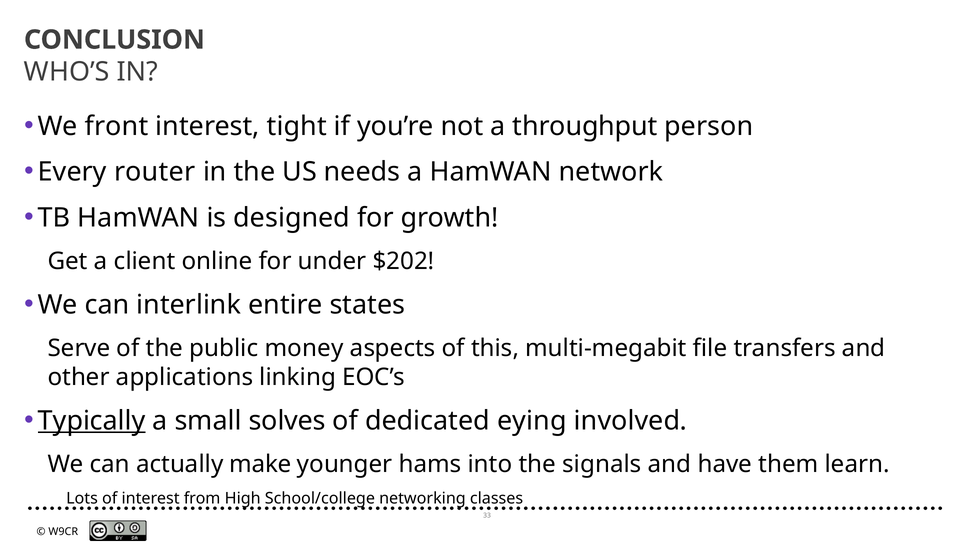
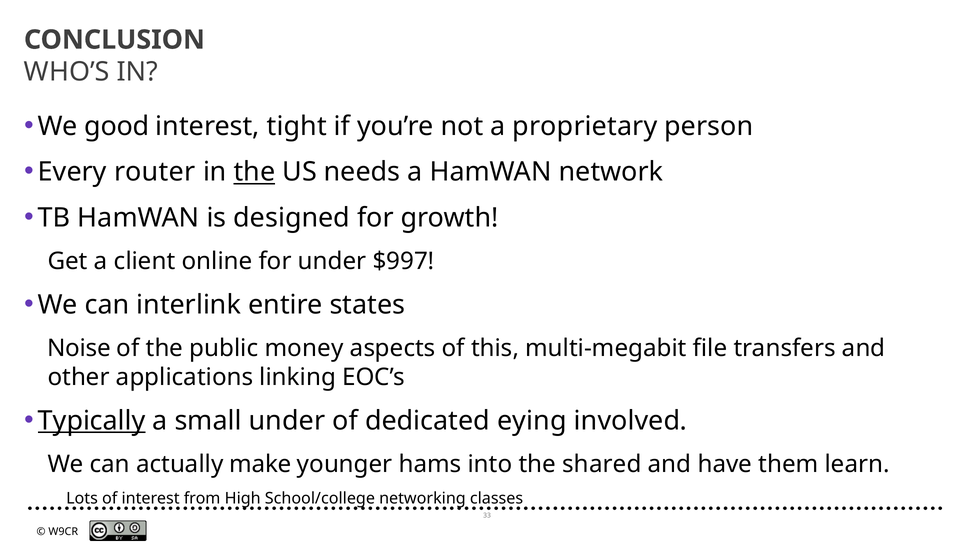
front: front -> good
throughput: throughput -> proprietary
the at (254, 172) underline: none -> present
$202: $202 -> $997
Serve: Serve -> Noise
small solves: solves -> under
signals: signals -> shared
